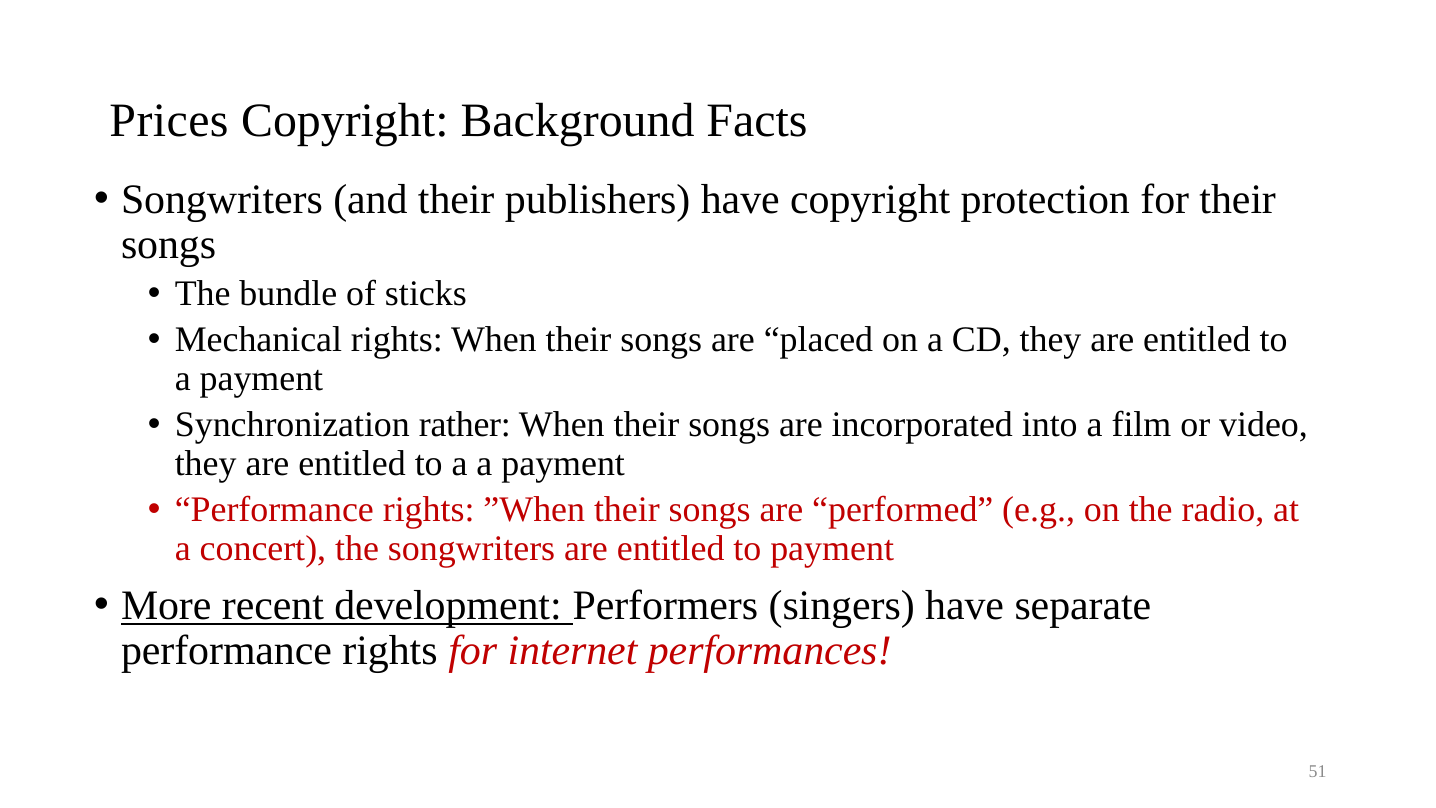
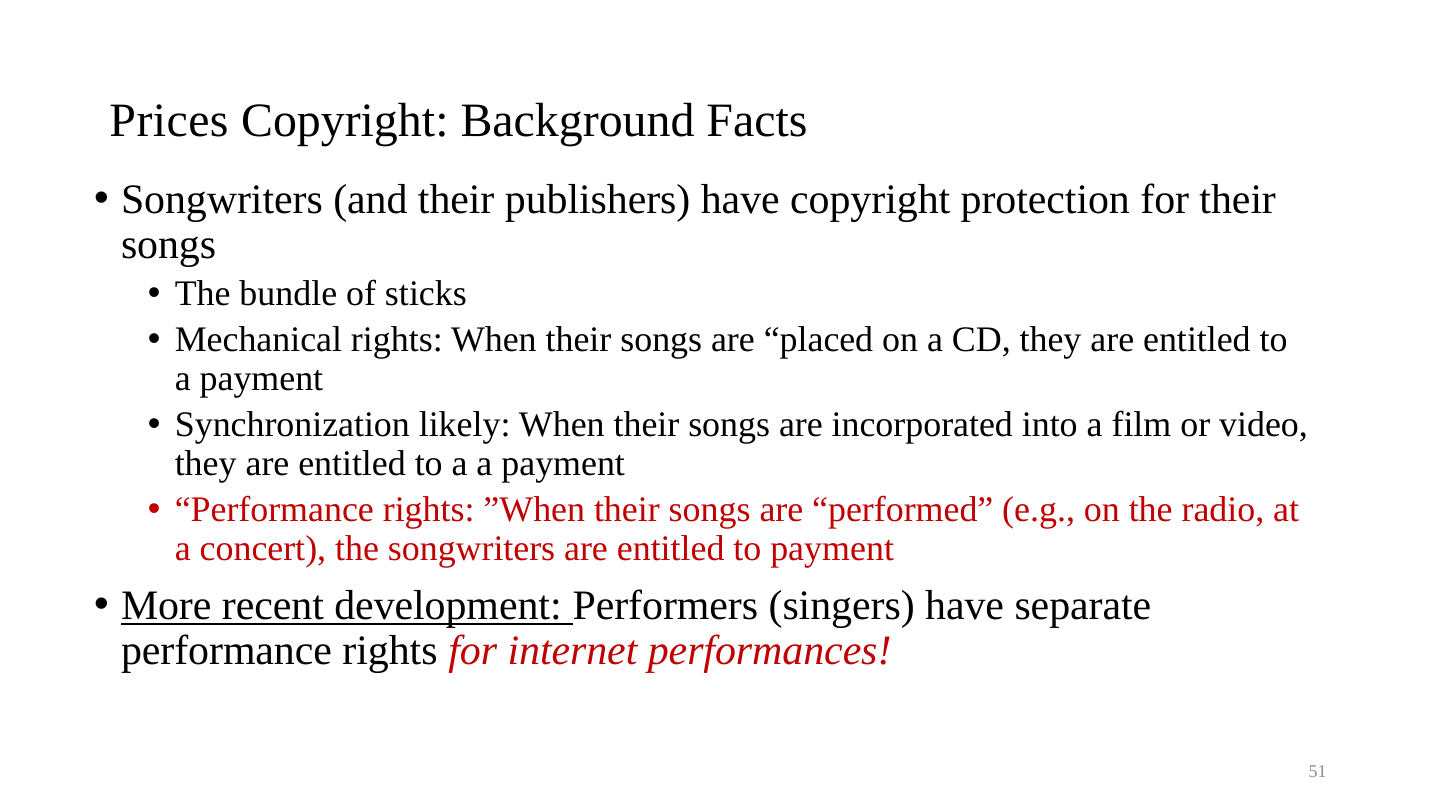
rather: rather -> likely
